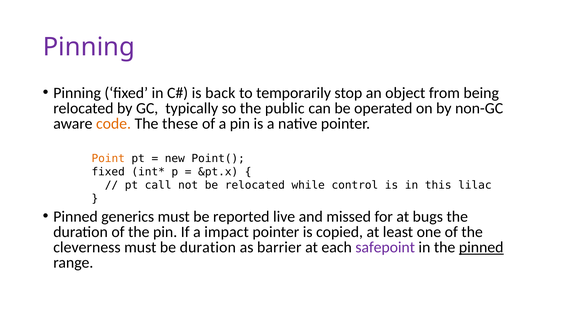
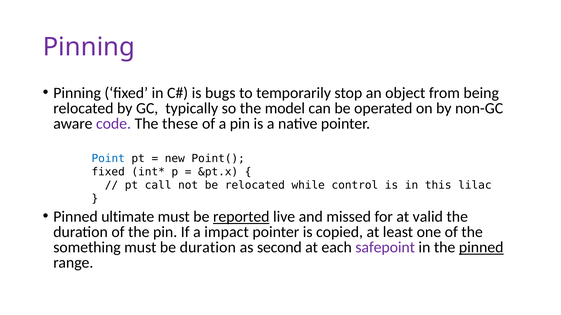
back: back -> bugs
public: public -> model
code colour: orange -> purple
Point colour: orange -> blue
generics: generics -> ultimate
reported underline: none -> present
bugs: bugs -> valid
cleverness: cleverness -> something
barrier: barrier -> second
